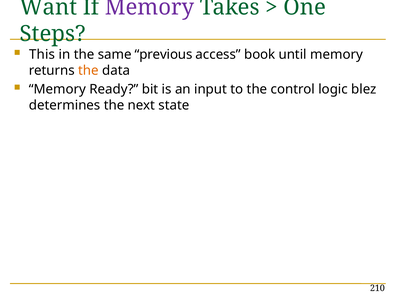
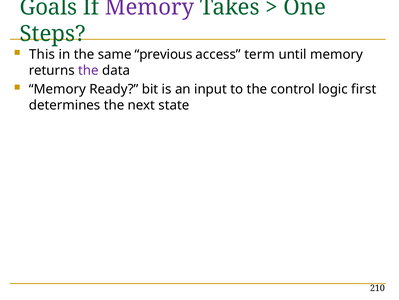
Want: Want -> Goals
book: book -> term
the at (88, 70) colour: orange -> purple
blez: blez -> first
